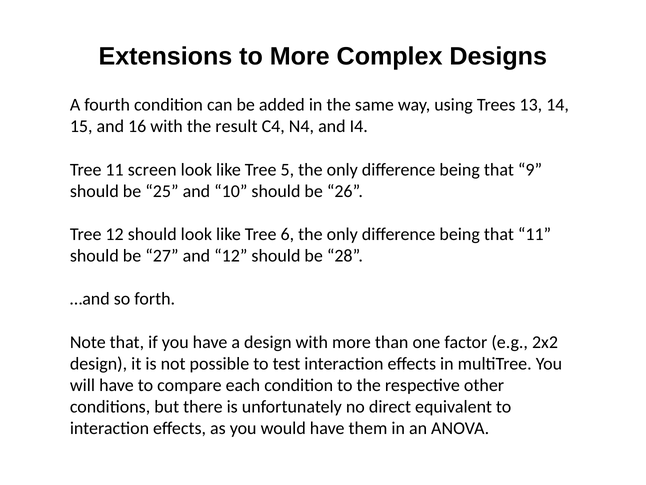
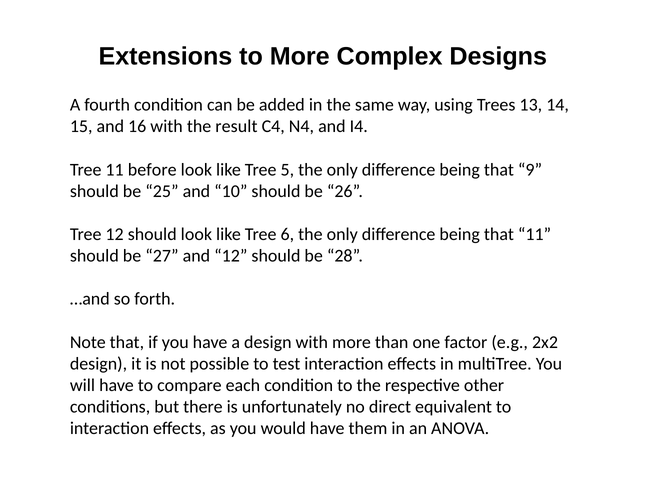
screen: screen -> before
